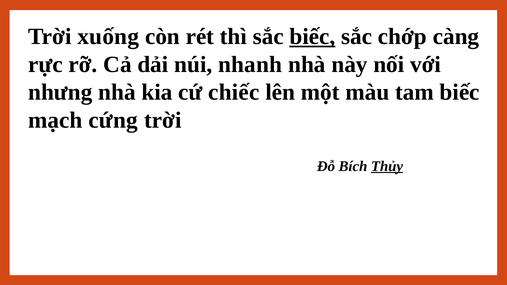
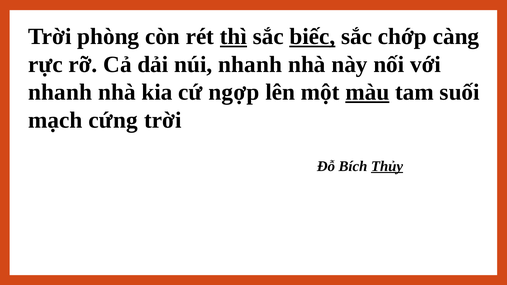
xuống: xuống -> phòng
thì underline: none -> present
nhưng at (60, 92): nhưng -> nhanh
chiếc: chiếc -> ngợp
màu underline: none -> present
tam biếc: biếc -> suối
